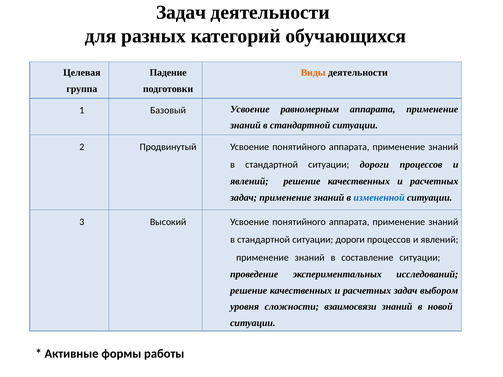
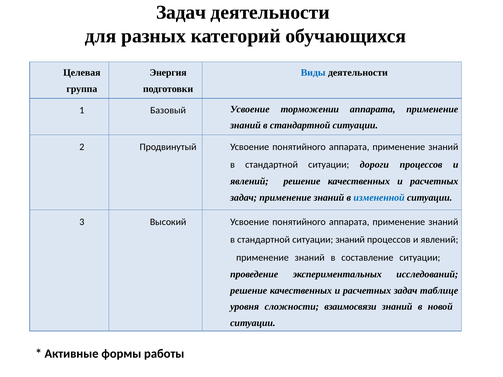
Падение: Падение -> Энергия
Виды colour: orange -> blue
равномерным: равномерным -> торможении
дороги at (350, 240): дороги -> знаний
выбором: выбором -> таблице
